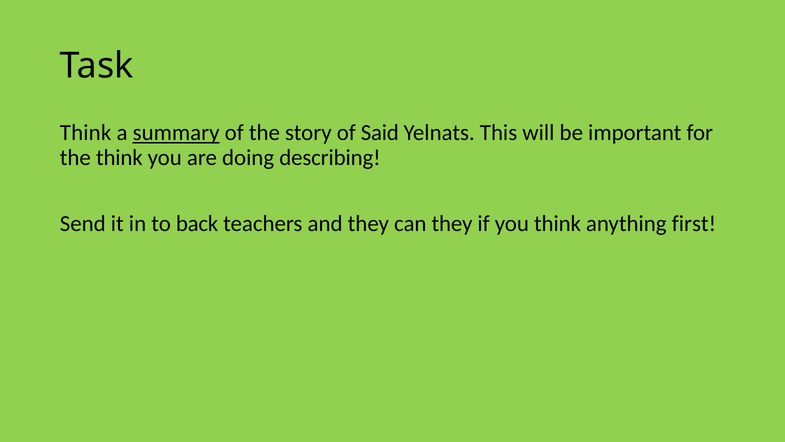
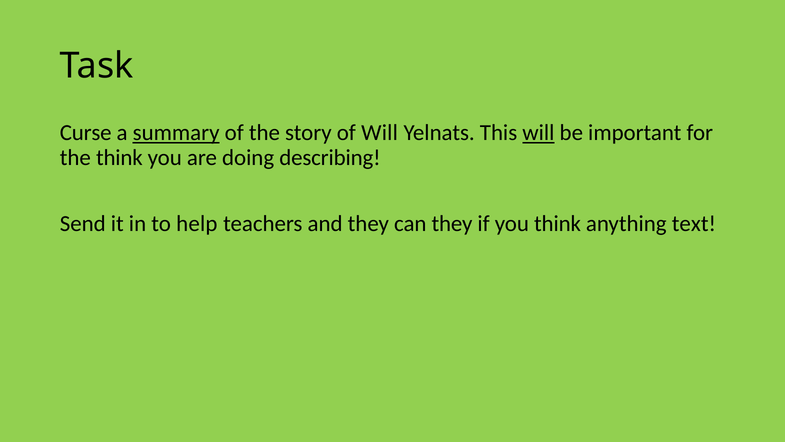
Think at (86, 133): Think -> Curse
of Said: Said -> Will
will at (538, 133) underline: none -> present
back: back -> help
first: first -> text
